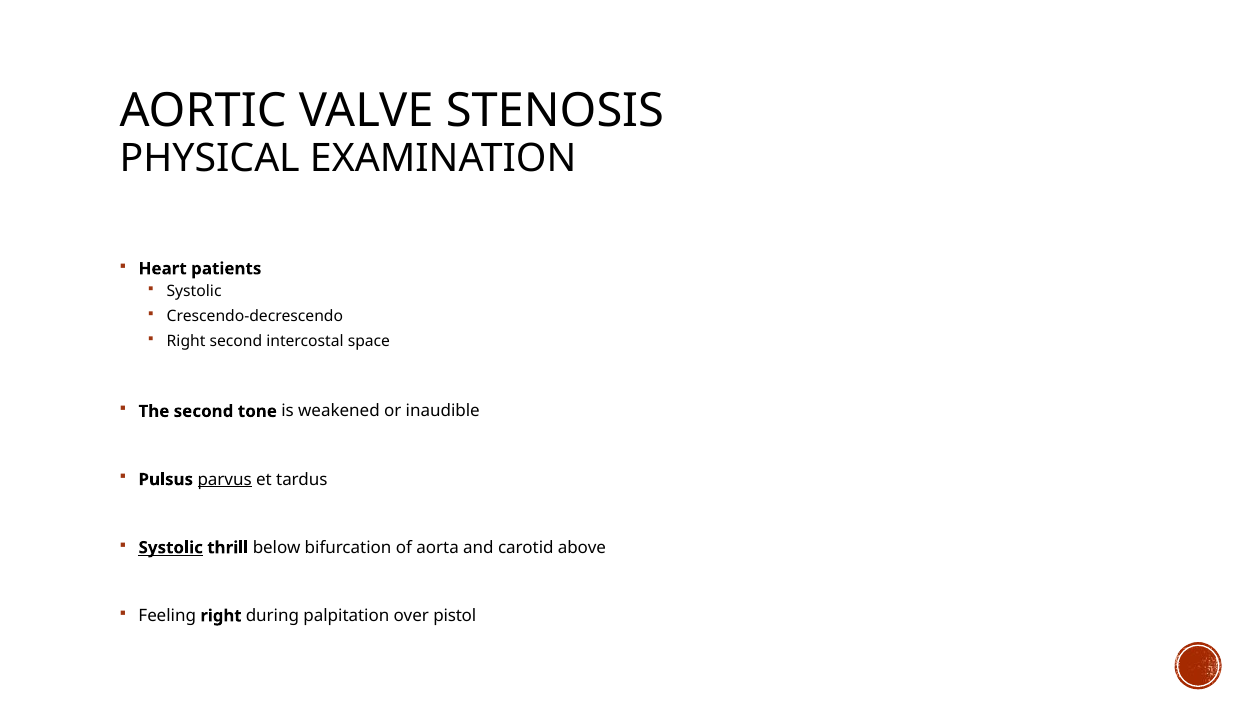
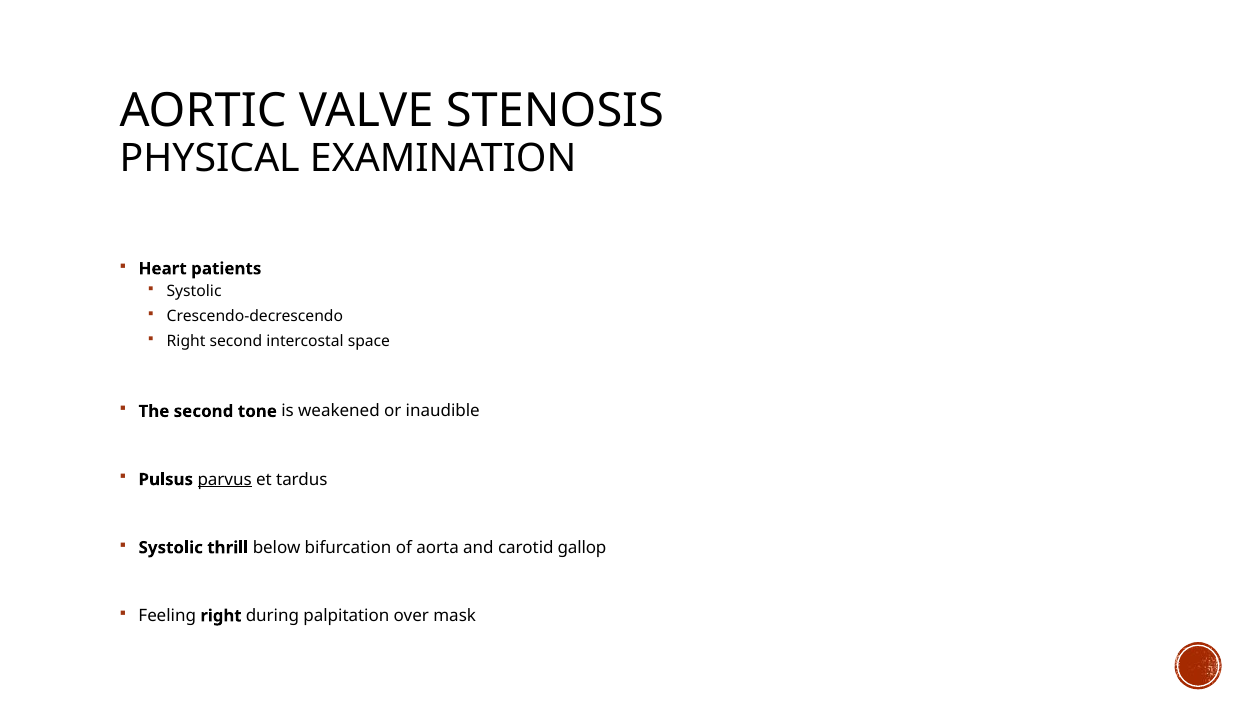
Systolic at (171, 547) underline: present -> none
above: above -> gallop
pistol: pistol -> mask
